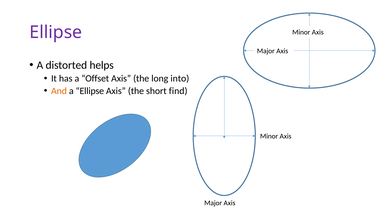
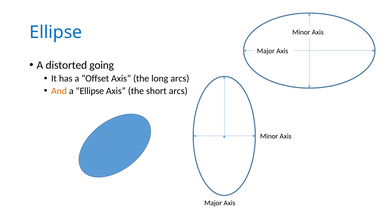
Ellipse at (56, 32) colour: purple -> blue
helps: helps -> going
long into: into -> arcs
short find: find -> arcs
